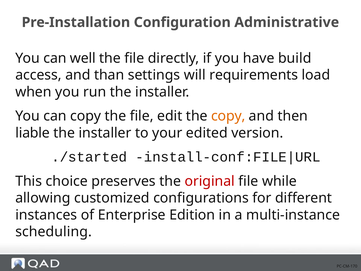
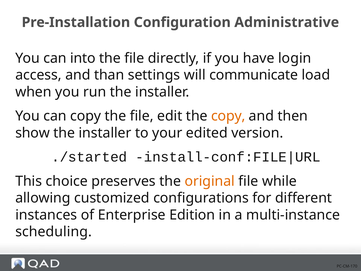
well: well -> into
build: build -> login
requirements: requirements -> communicate
liable: liable -> show
original colour: red -> orange
